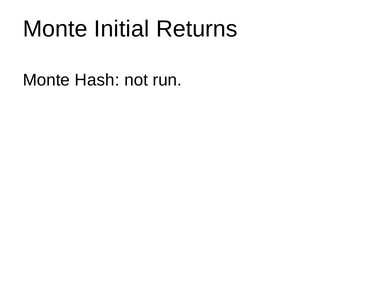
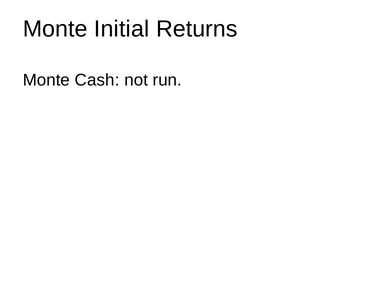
Hash: Hash -> Cash
